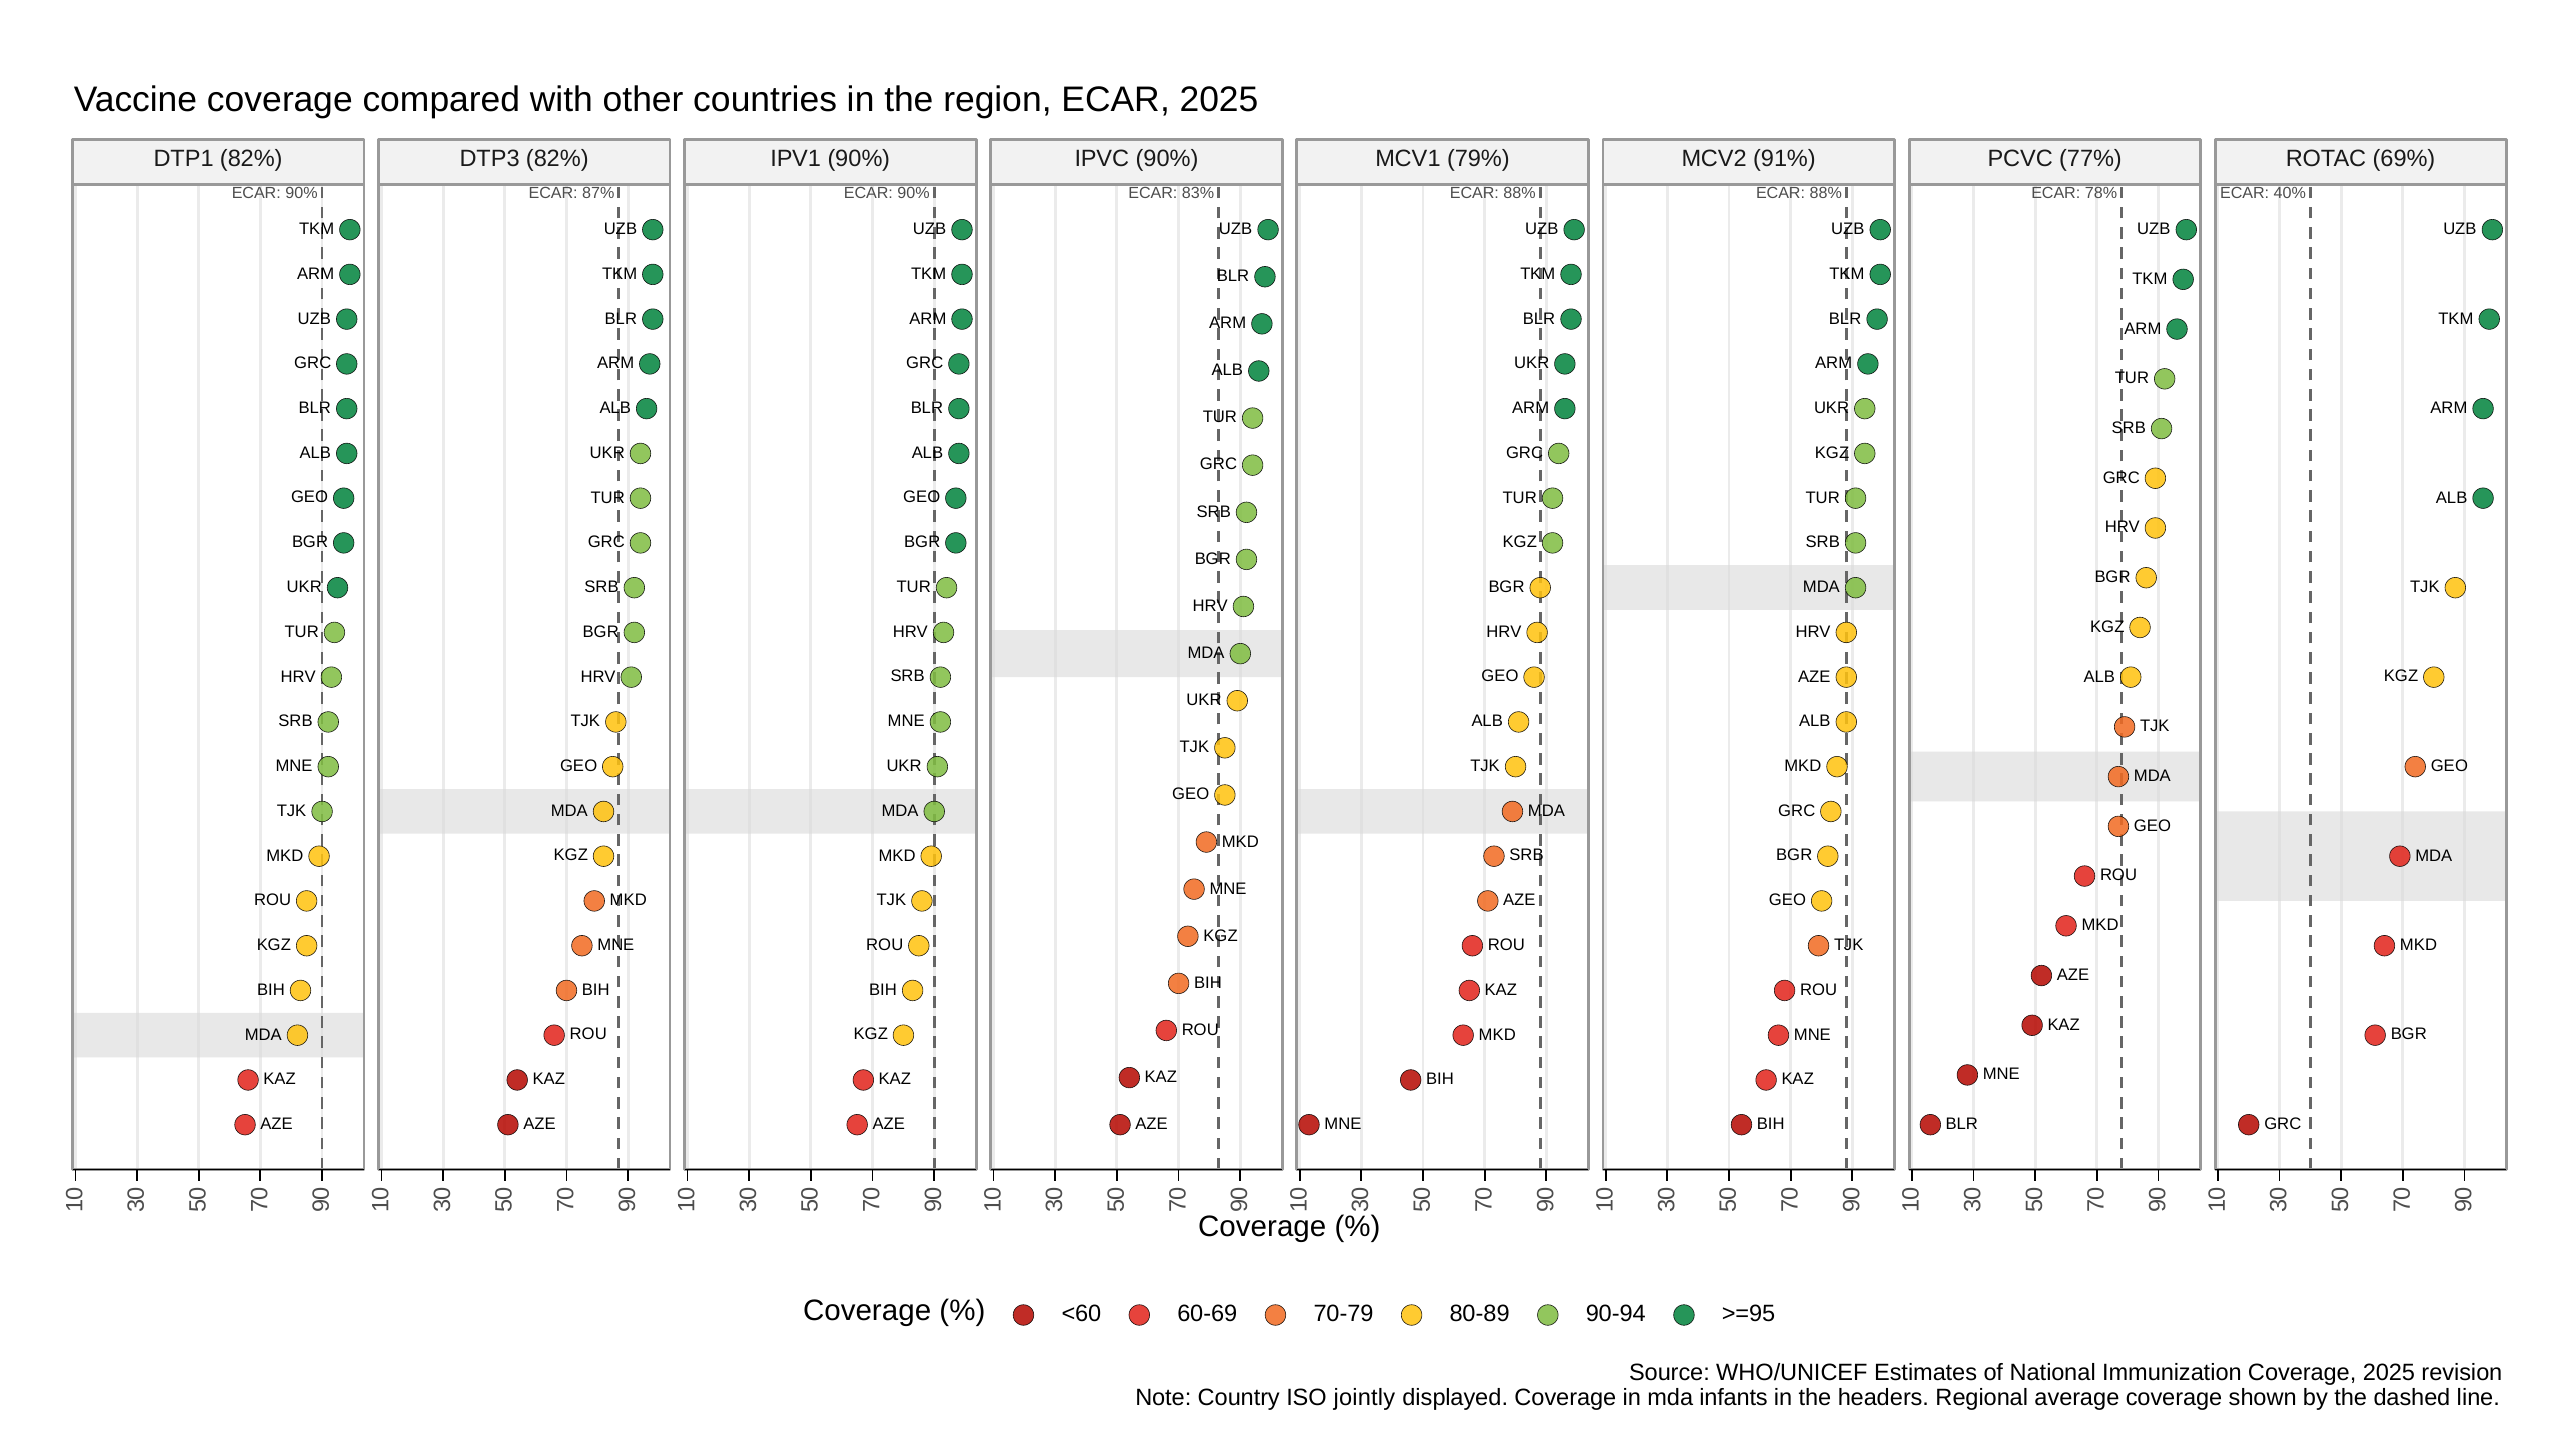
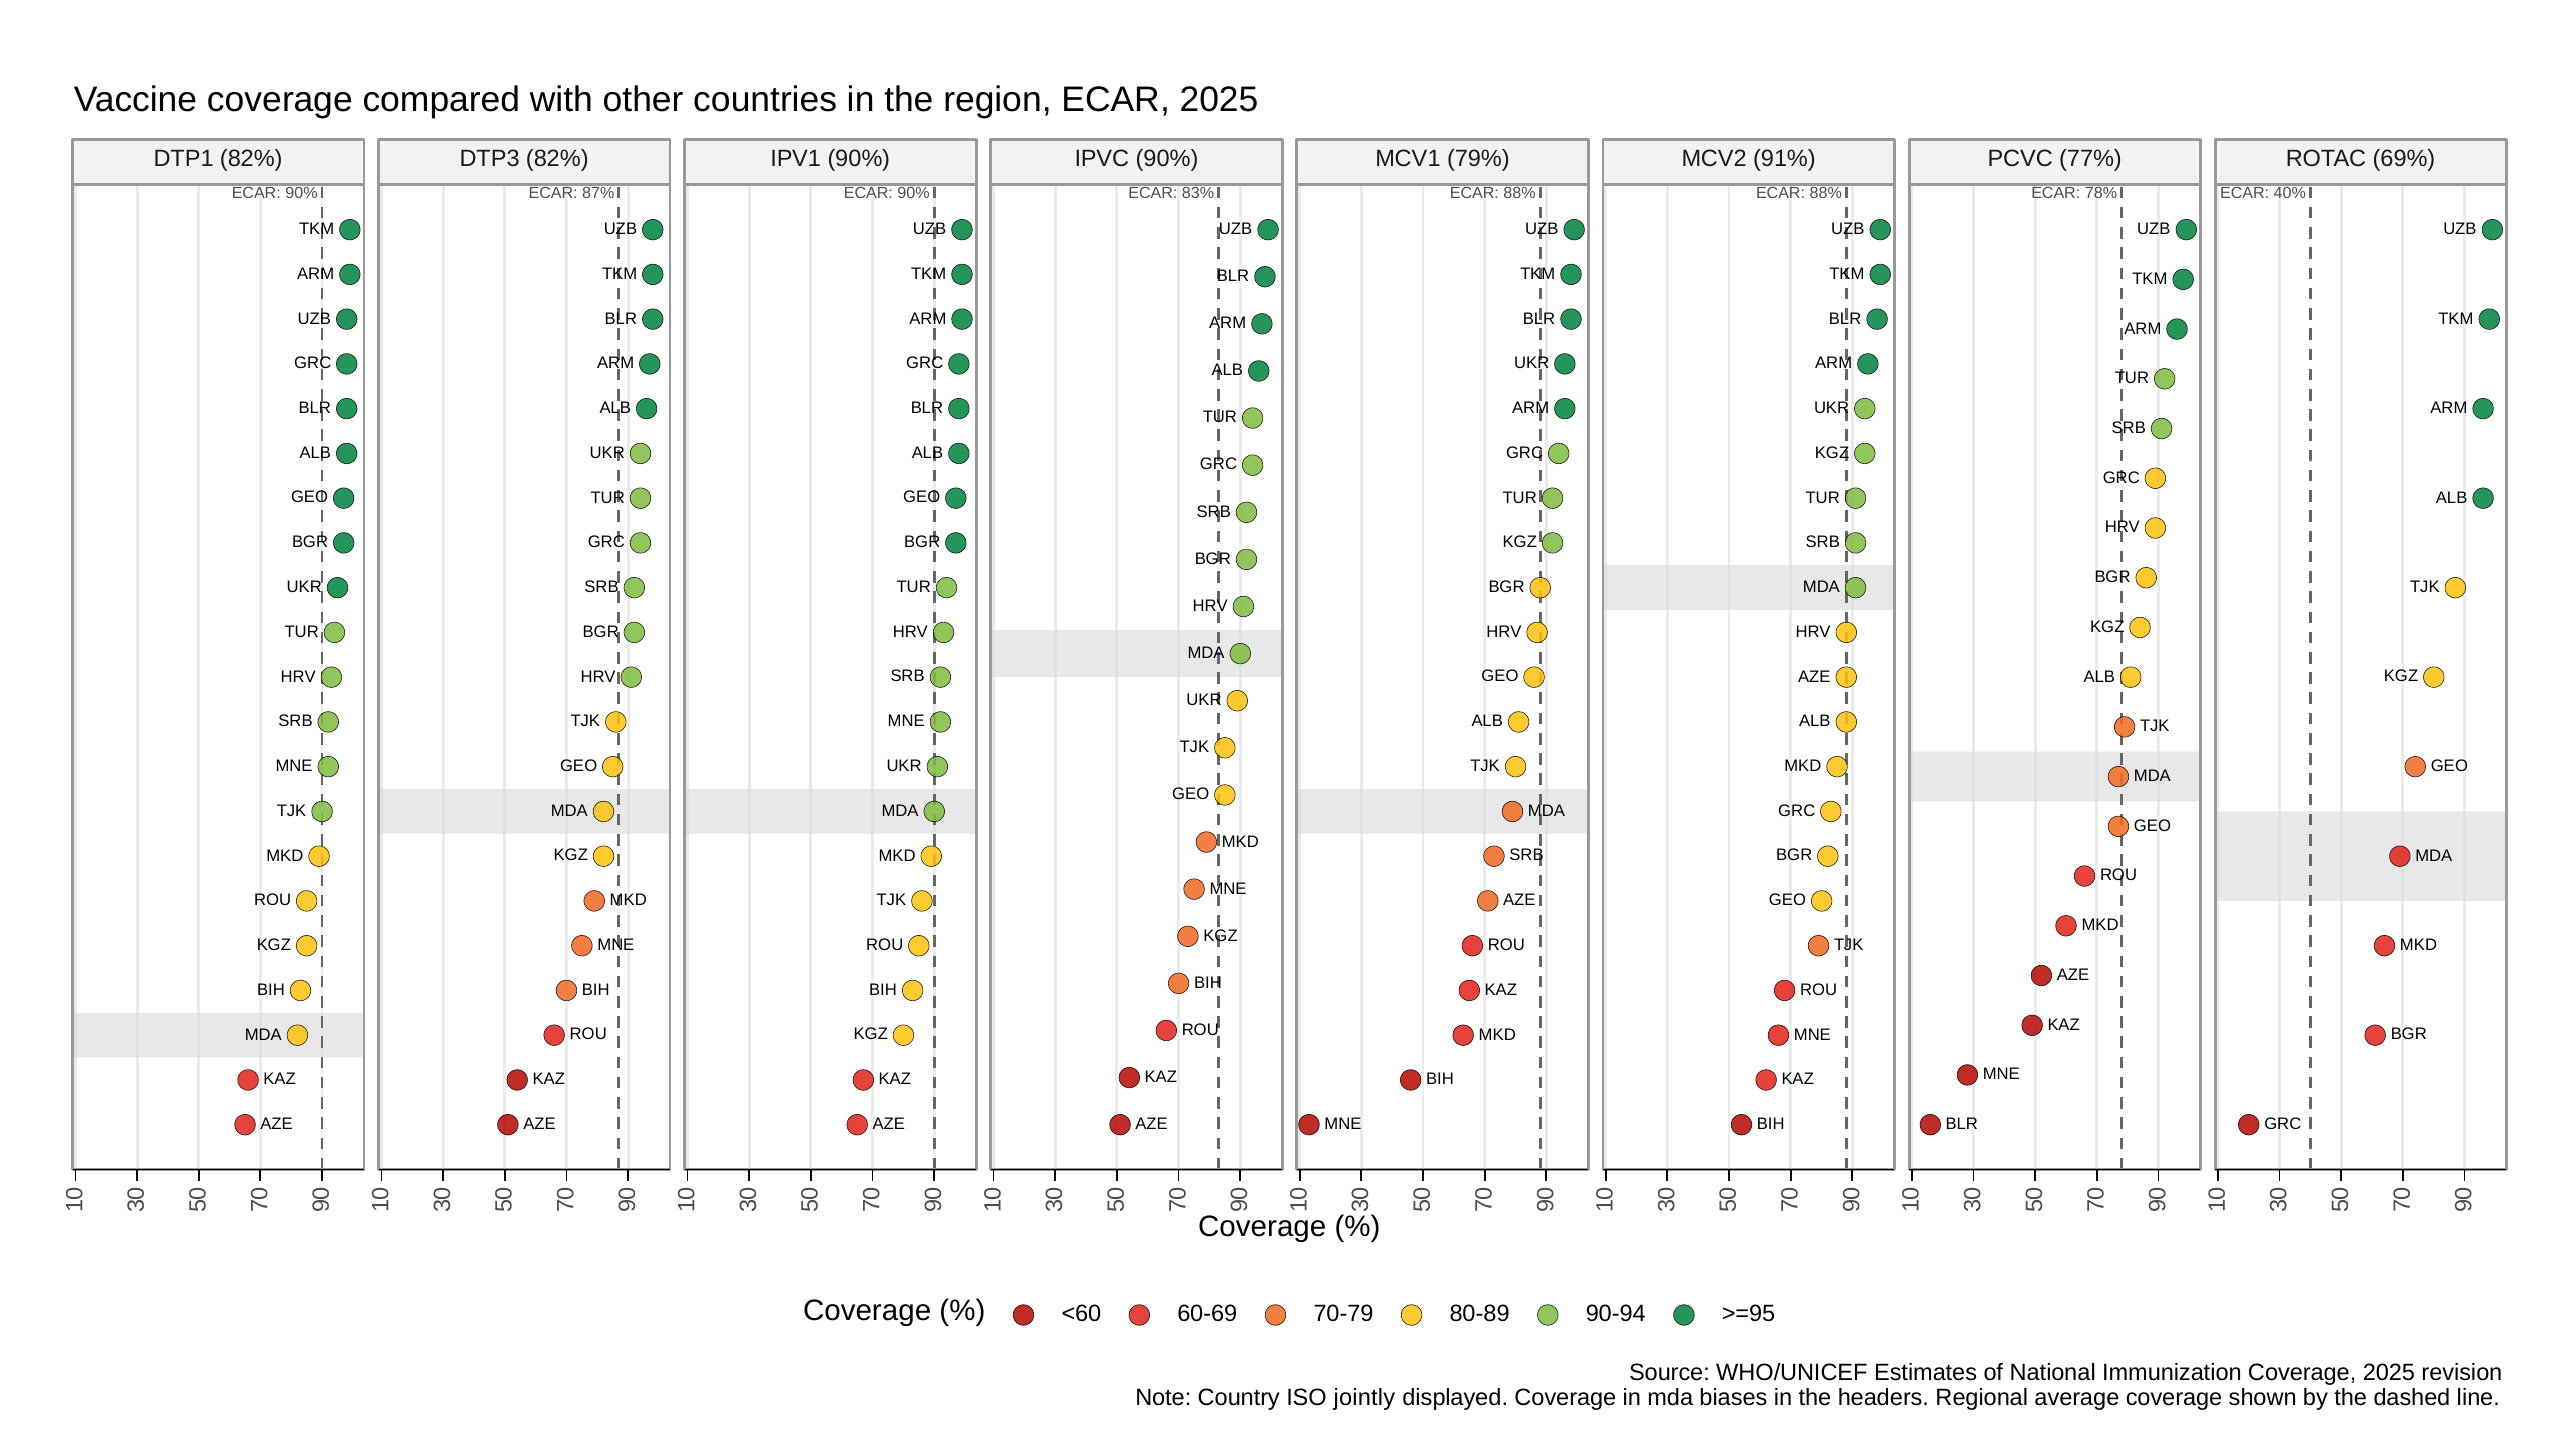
infants: infants -> biases
